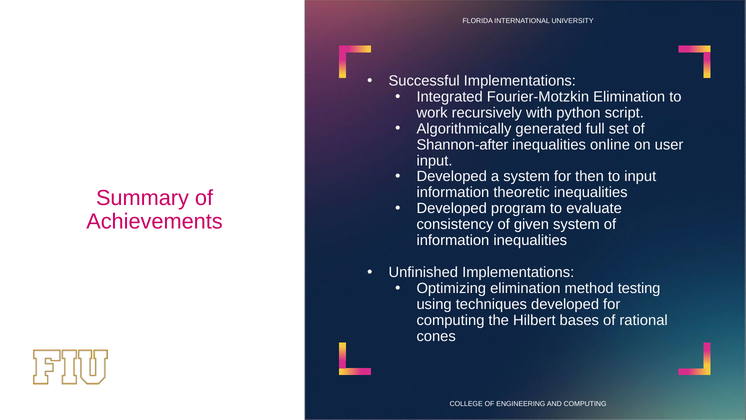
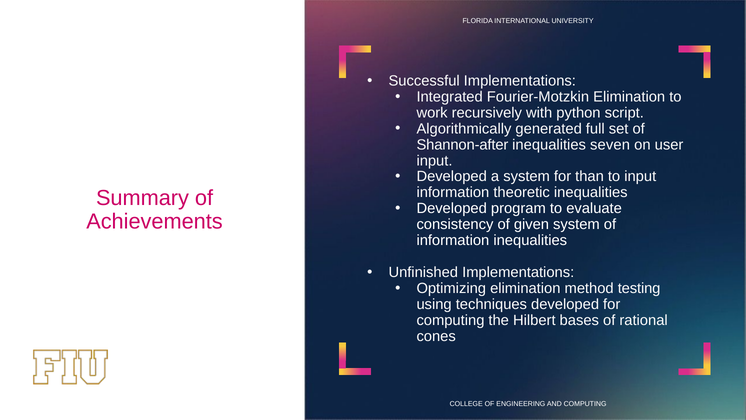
online: online -> seven
then: then -> than
